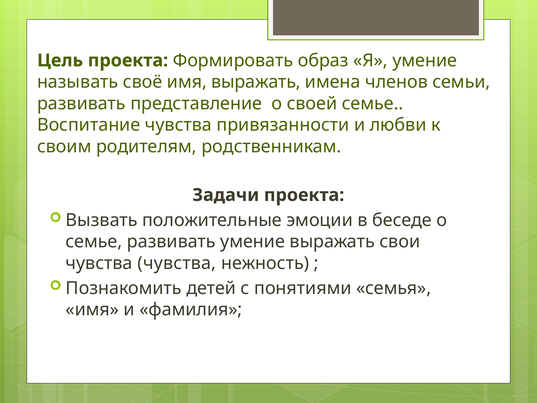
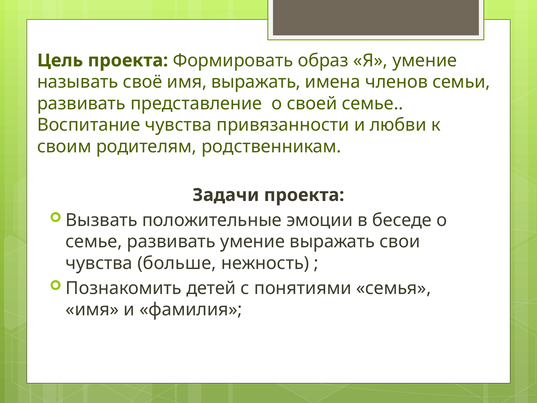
чувства чувства: чувства -> больше
